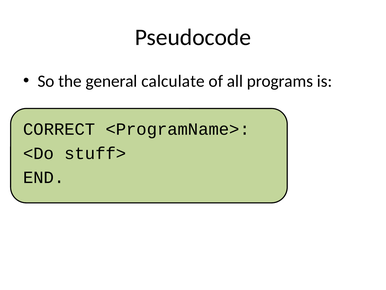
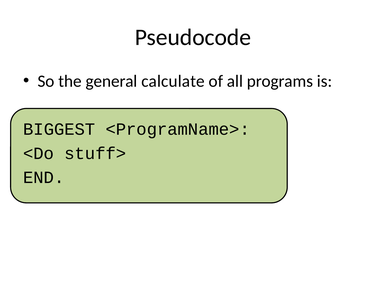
CORRECT: CORRECT -> BIGGEST
